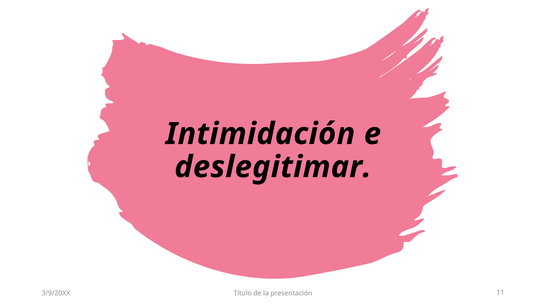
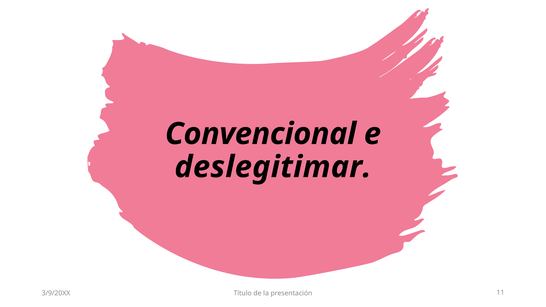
Intimidación: Intimidación -> Convencional
